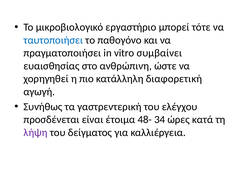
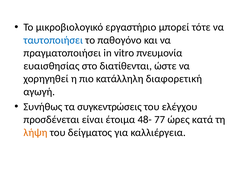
συμβαίνει: συμβαίνει -> πνευμονία
ανθρώπινη: ανθρώπινη -> διατίθενται
γαστρεντερική: γαστρεντερική -> συγκεντρώσεις
34: 34 -> 77
λήψη colour: purple -> orange
